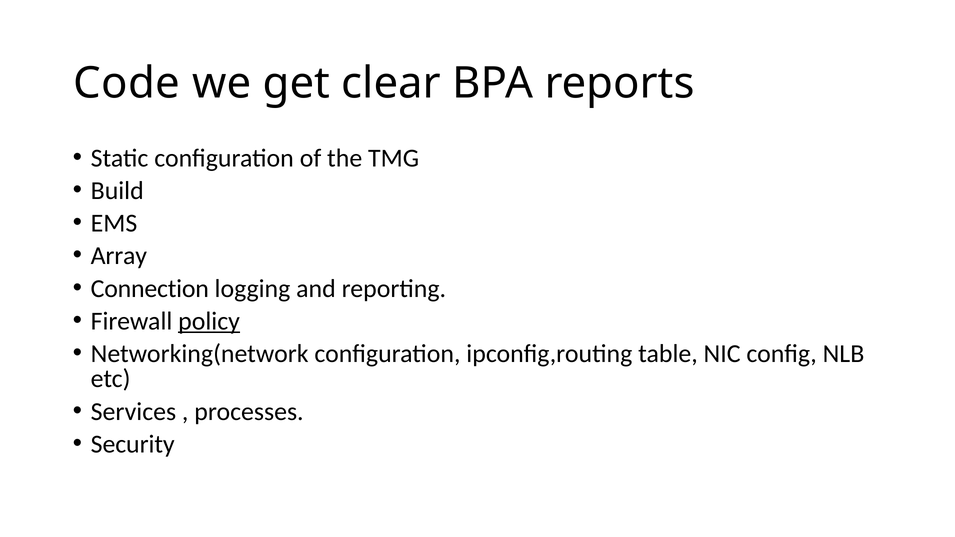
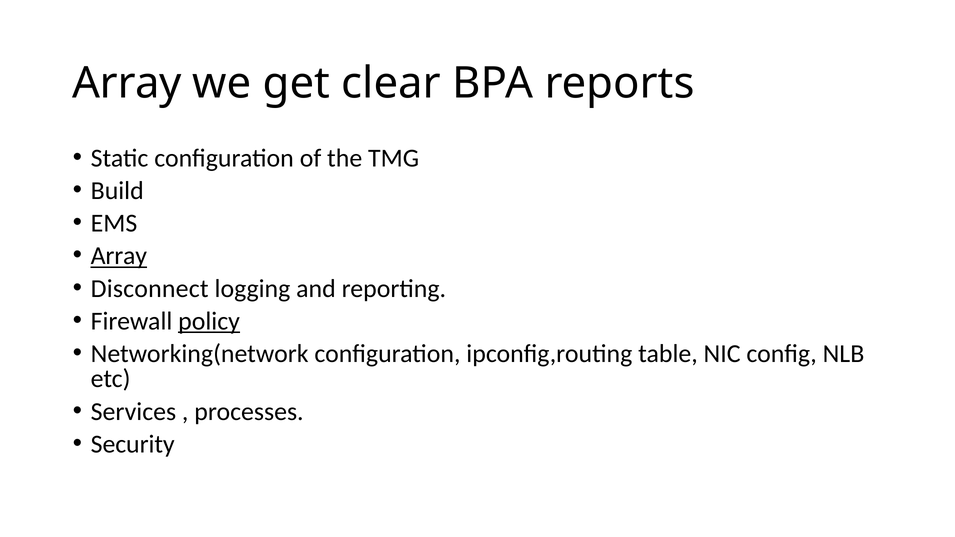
Code at (127, 84): Code -> Array
Array at (119, 256) underline: none -> present
Connection: Connection -> Disconnect
